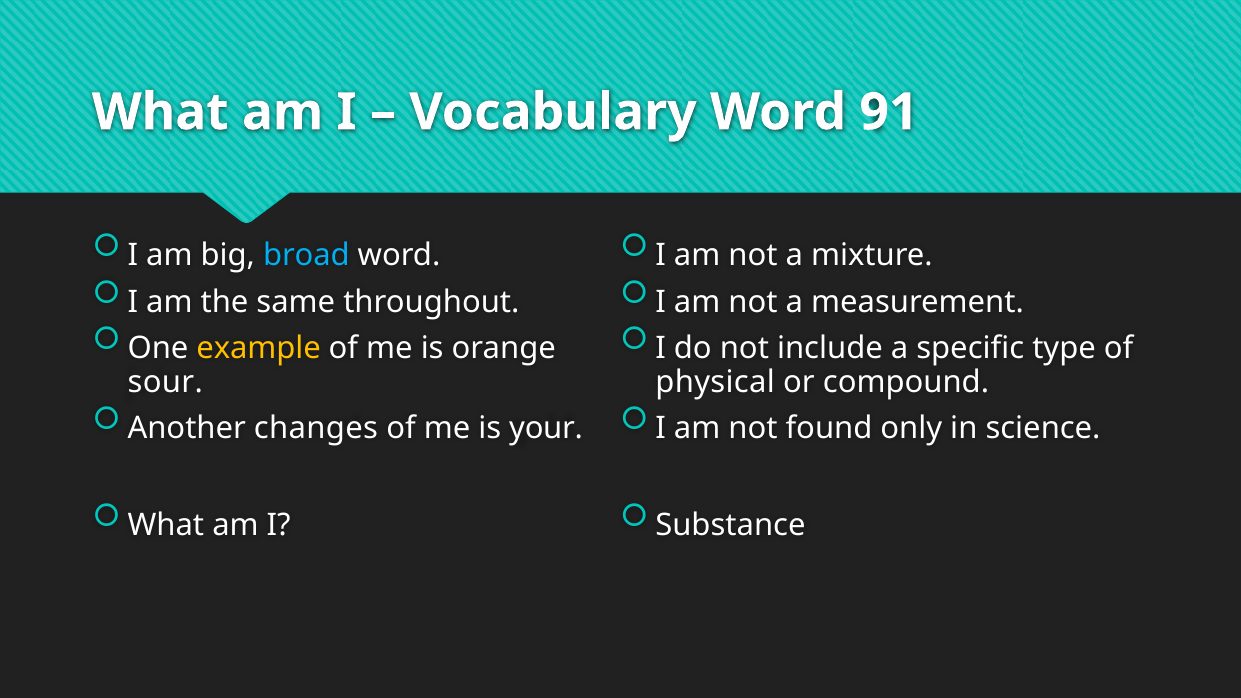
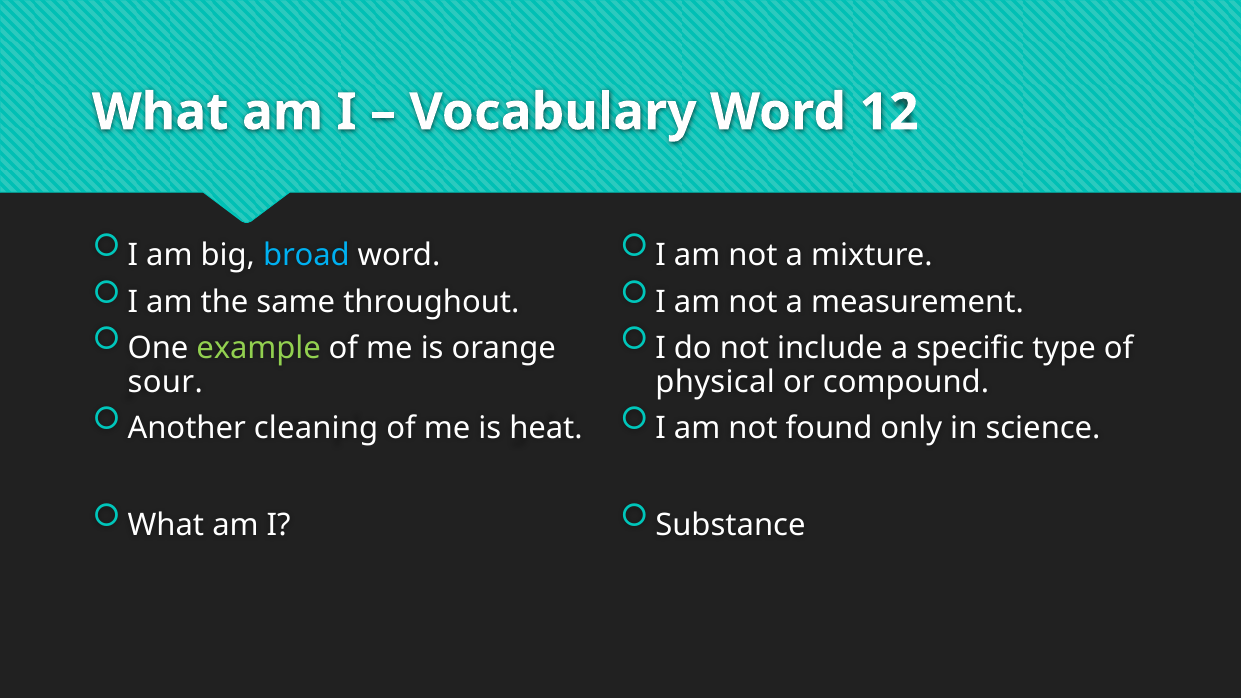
91: 91 -> 12
example colour: yellow -> light green
changes: changes -> cleaning
your: your -> heat
